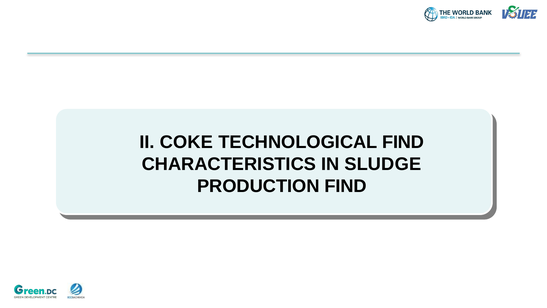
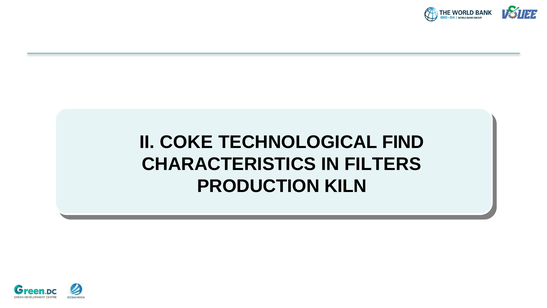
SLUDGE: SLUDGE -> FILTERS
PRODUCTION FIND: FIND -> KILN
